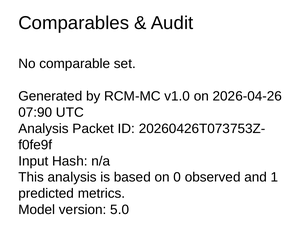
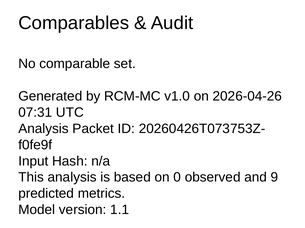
07:90: 07:90 -> 07:31
1: 1 -> 9
5.0: 5.0 -> 1.1
